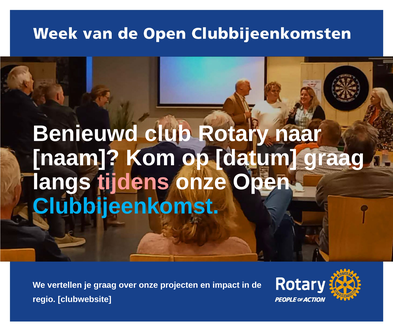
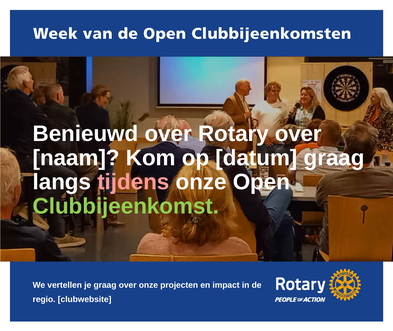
Benieuwd club: club -> over
Rotary naar: naar -> over
Clubbijeenkomst colour: light blue -> light green
